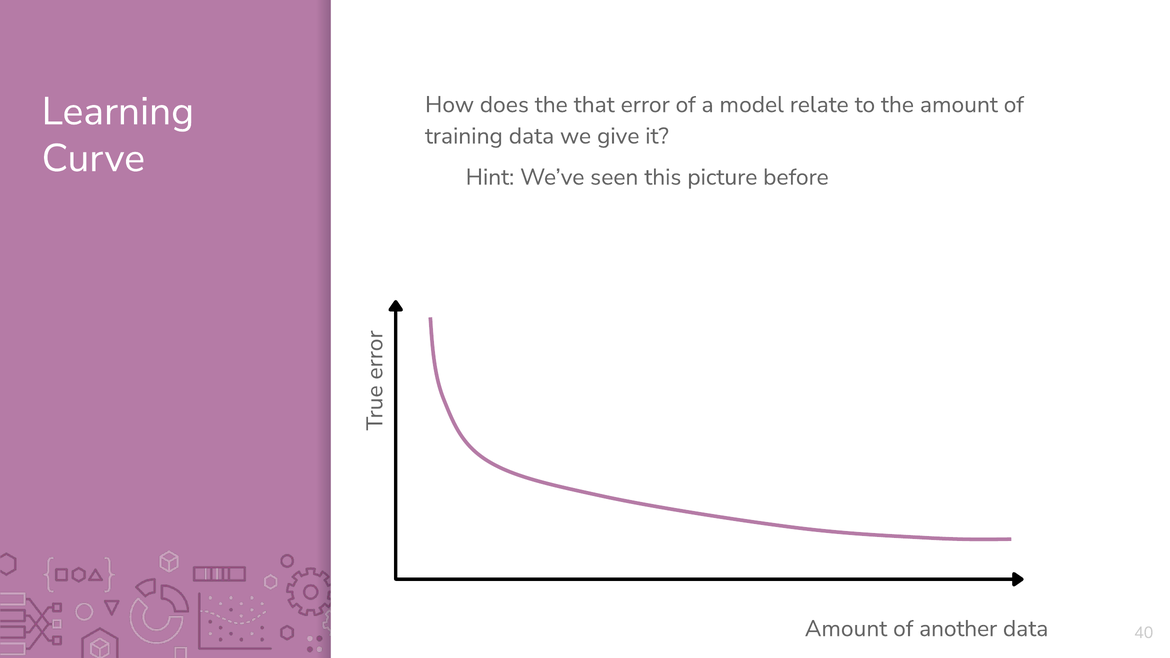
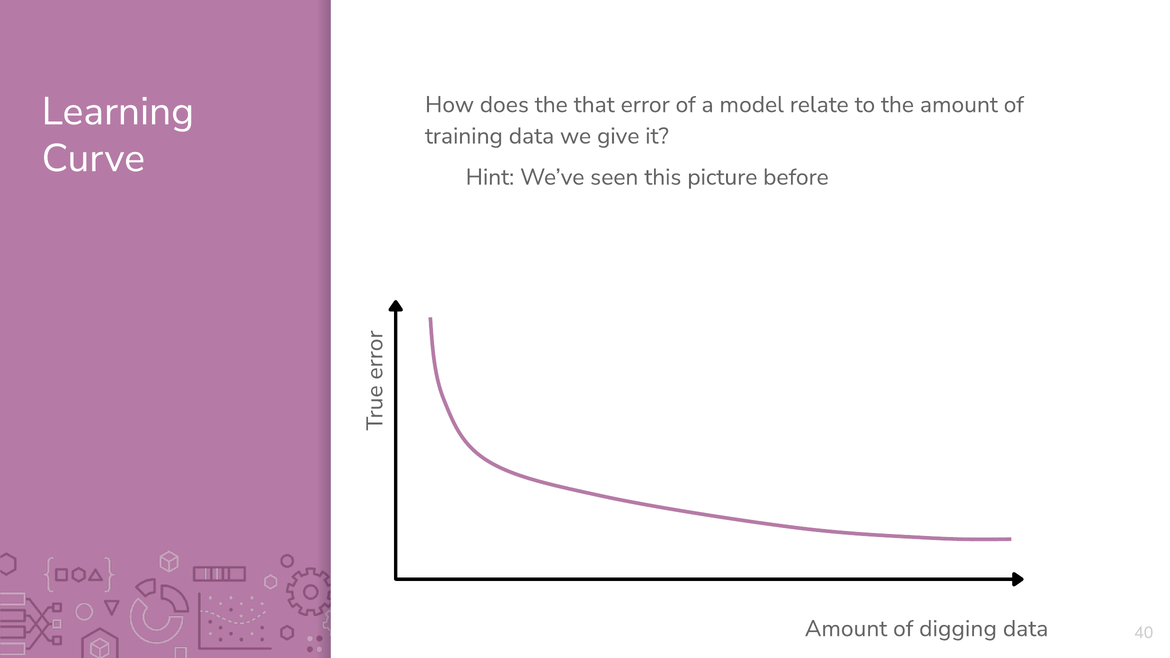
another: another -> digging
